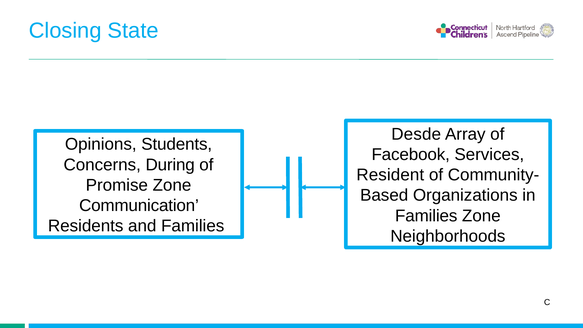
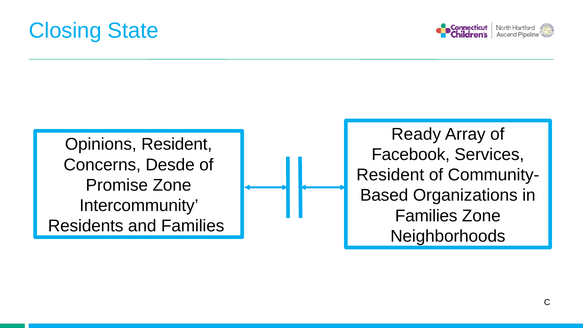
Desde: Desde -> Ready
Opinions Students: Students -> Resident
During: During -> Desde
Communication: Communication -> Intercommunity
